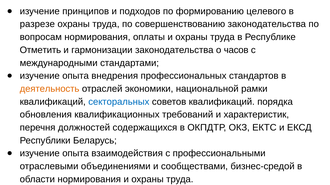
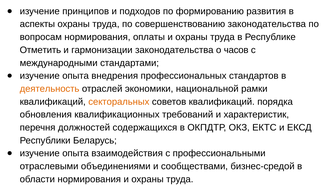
целевого: целевого -> развития
разрезе: разрезе -> аспекты
секторальных colour: blue -> orange
